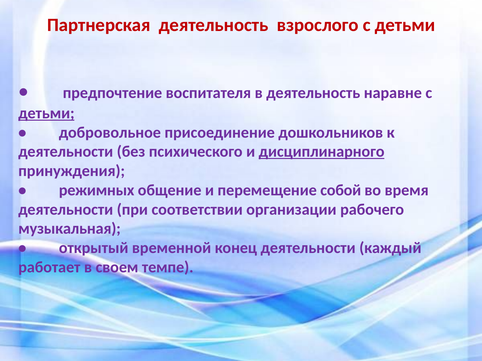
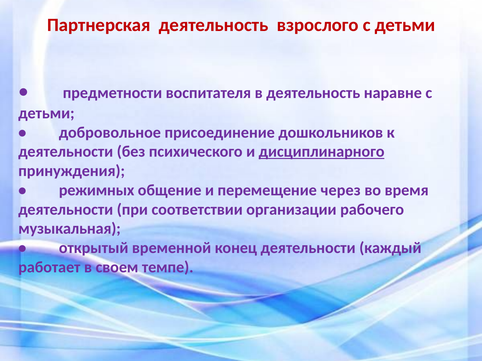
предпочтение: предпочтение -> предметности
детьми at (46, 113) underline: present -> none
собой: собой -> через
